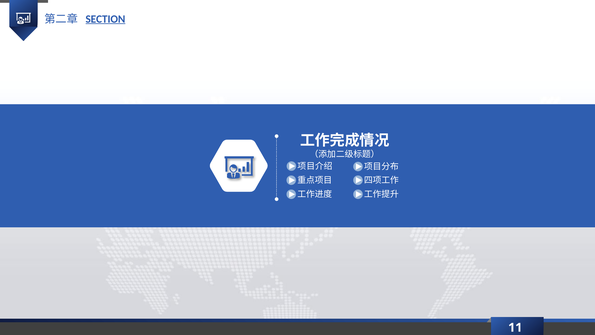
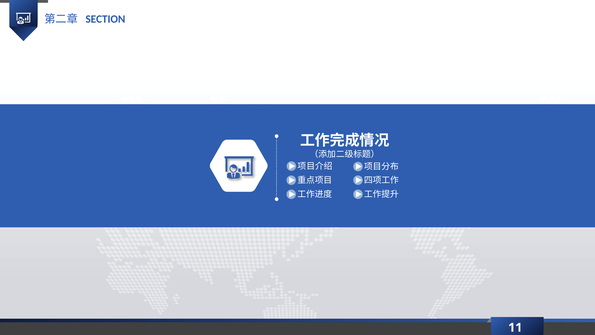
SECTION underline: present -> none
